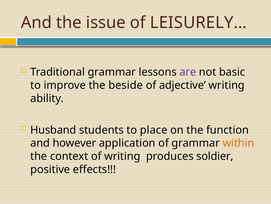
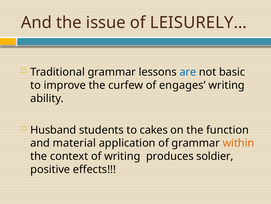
are colour: purple -> blue
beside: beside -> curfew
adjective: adjective -> engages
place: place -> cakes
however: however -> material
